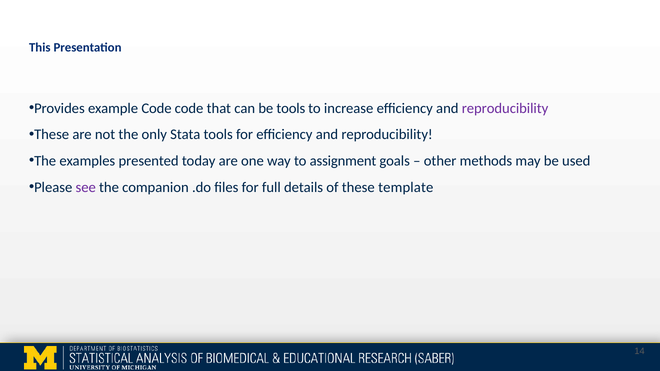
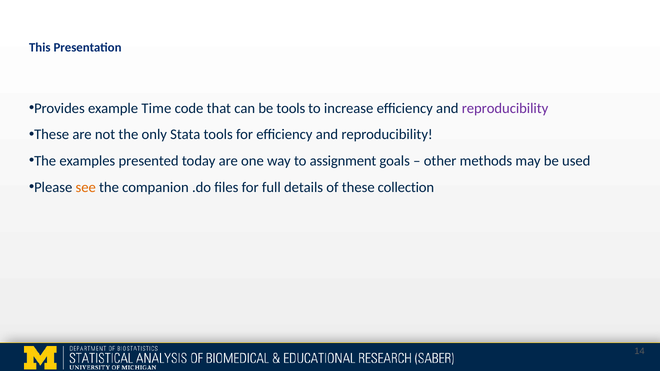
example Code: Code -> Time
see colour: purple -> orange
template: template -> collection
